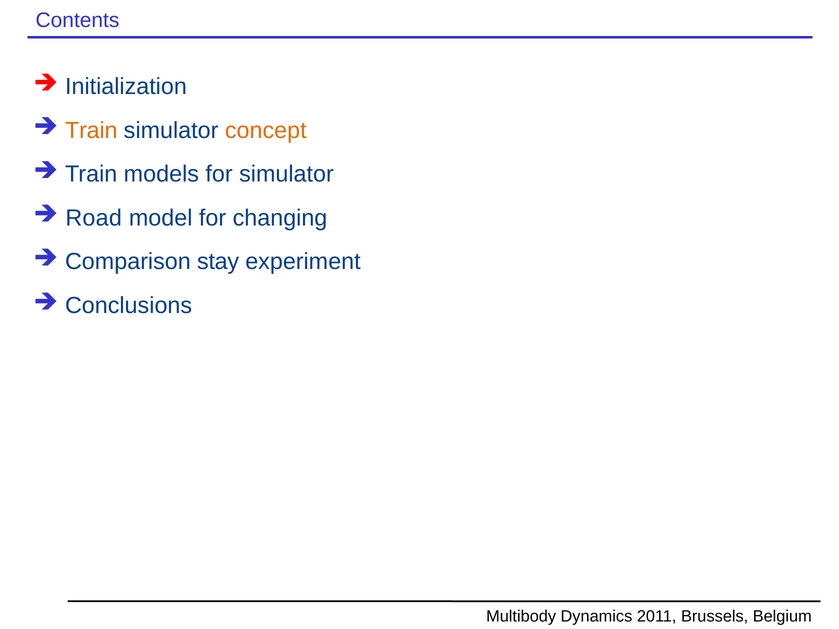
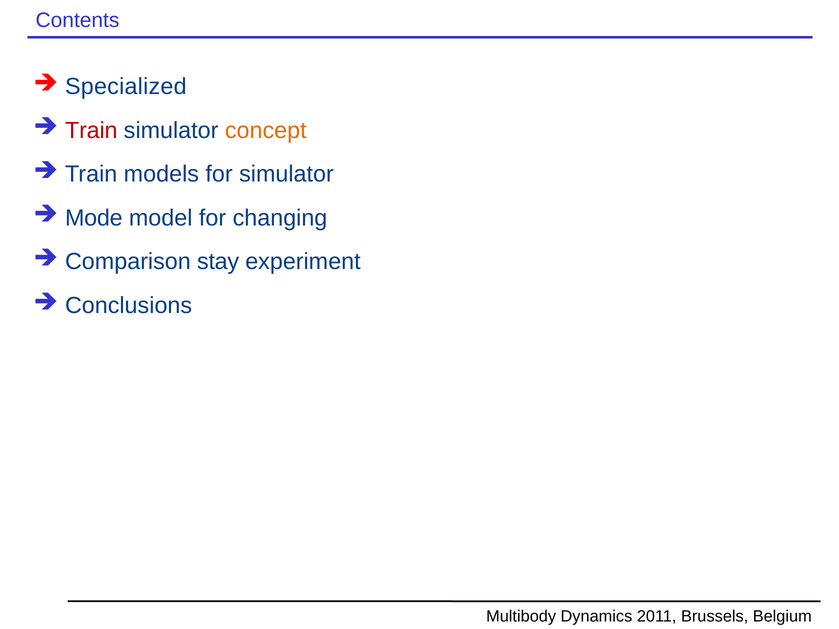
Initialization: Initialization -> Specialized
Train at (91, 131) colour: orange -> red
Road: Road -> Mode
